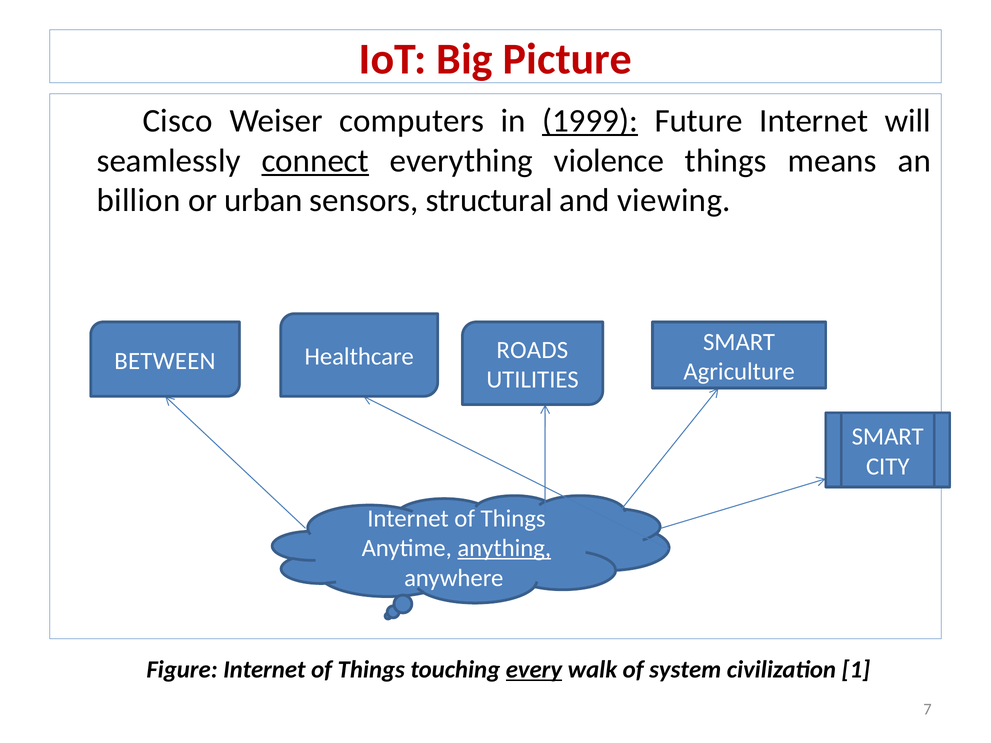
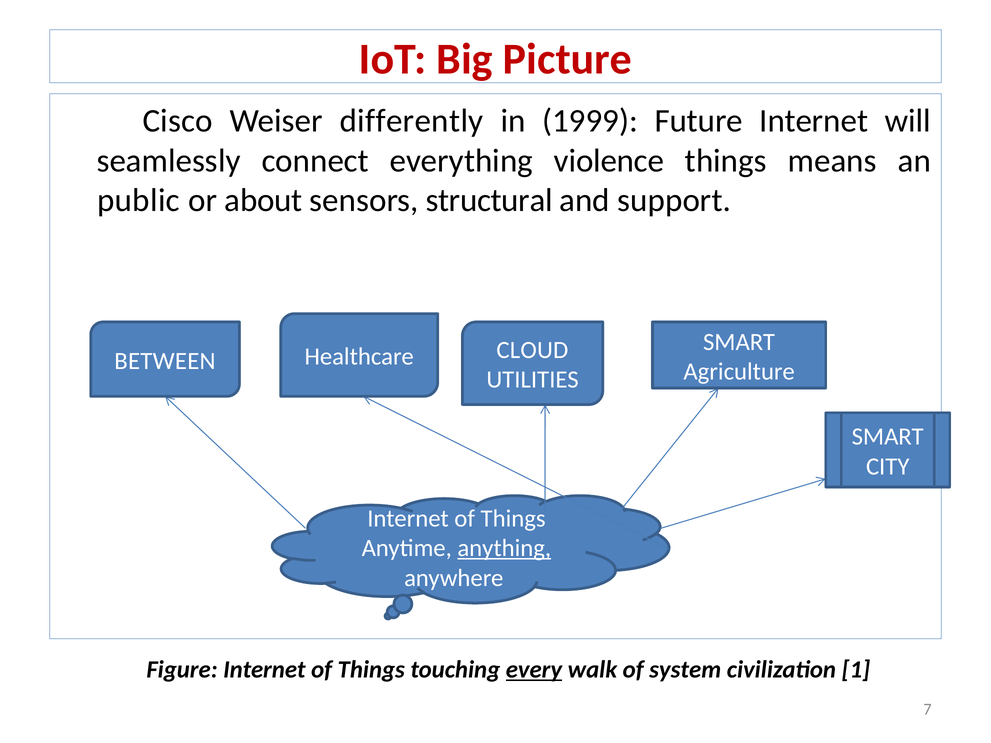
computers: computers -> differently
1999 underline: present -> none
connect underline: present -> none
billion: billion -> public
urban: urban -> about
viewing: viewing -> support
ROADS: ROADS -> CLOUD
